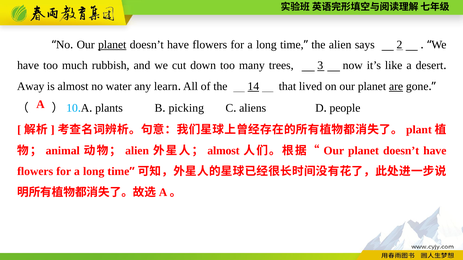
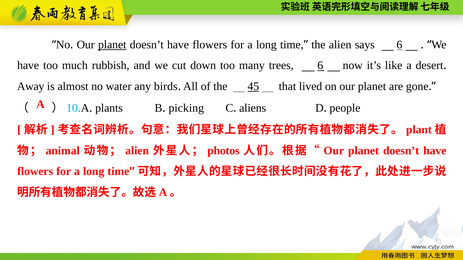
says 2: 2 -> 6
trees 3: 3 -> 6
learn: learn -> birds
14: 14 -> 45
are underline: present -> none
almost at (223, 151): almost -> photos
